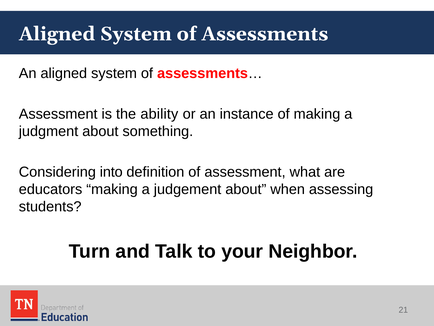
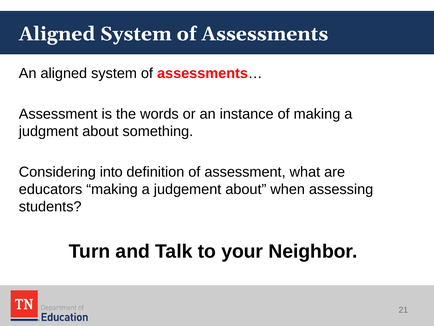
ability: ability -> words
